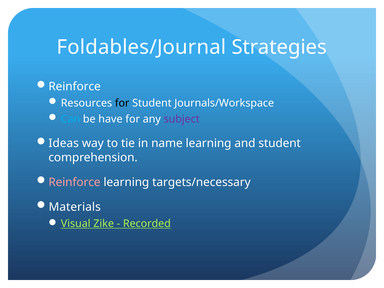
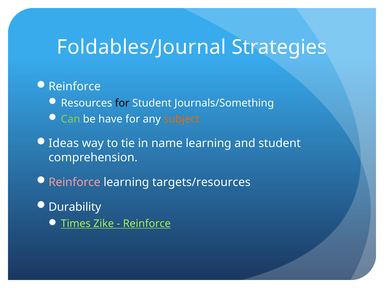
Journals/Workspace: Journals/Workspace -> Journals/Something
Can colour: light blue -> light green
subject colour: purple -> orange
targets/necessary: targets/necessary -> targets/resources
Materials: Materials -> Durability
Visual: Visual -> Times
Recorded at (147, 223): Recorded -> Reinforce
